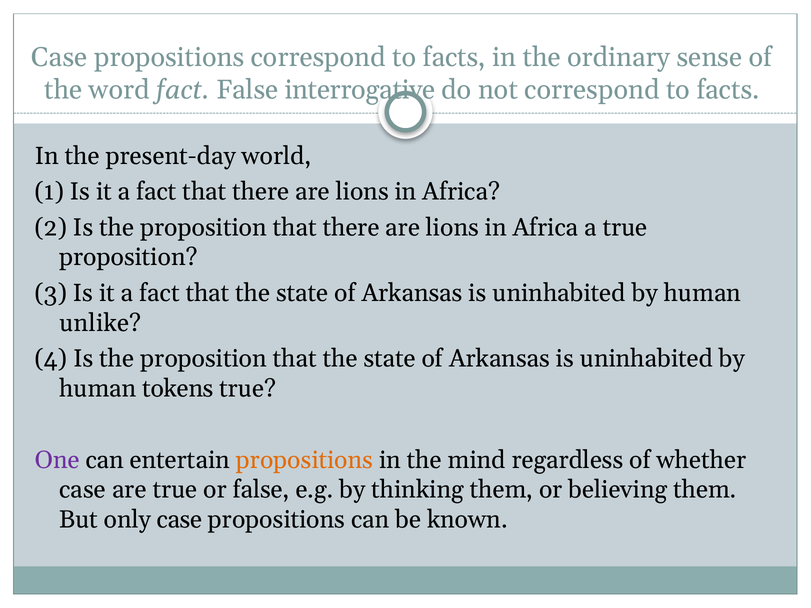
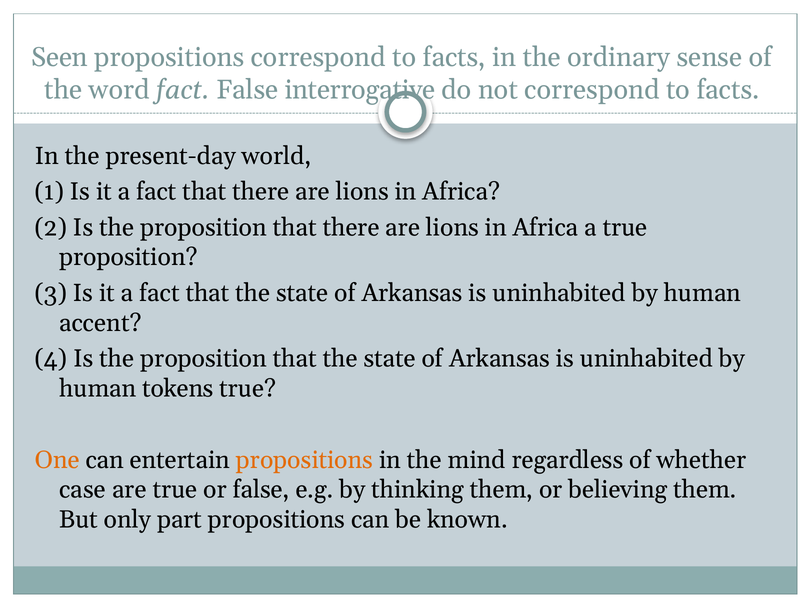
Case at (59, 57): Case -> Seen
unlike: unlike -> accent
One colour: purple -> orange
only case: case -> part
